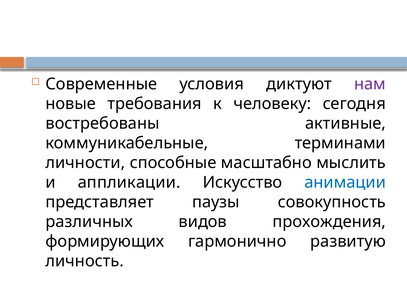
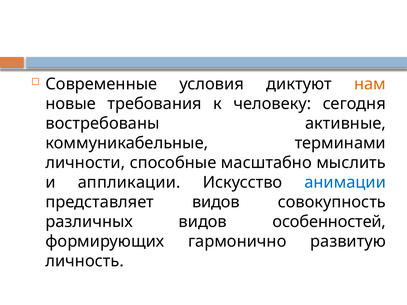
нам colour: purple -> orange
представляет паузы: паузы -> видов
прохождения: прохождения -> особенностей
